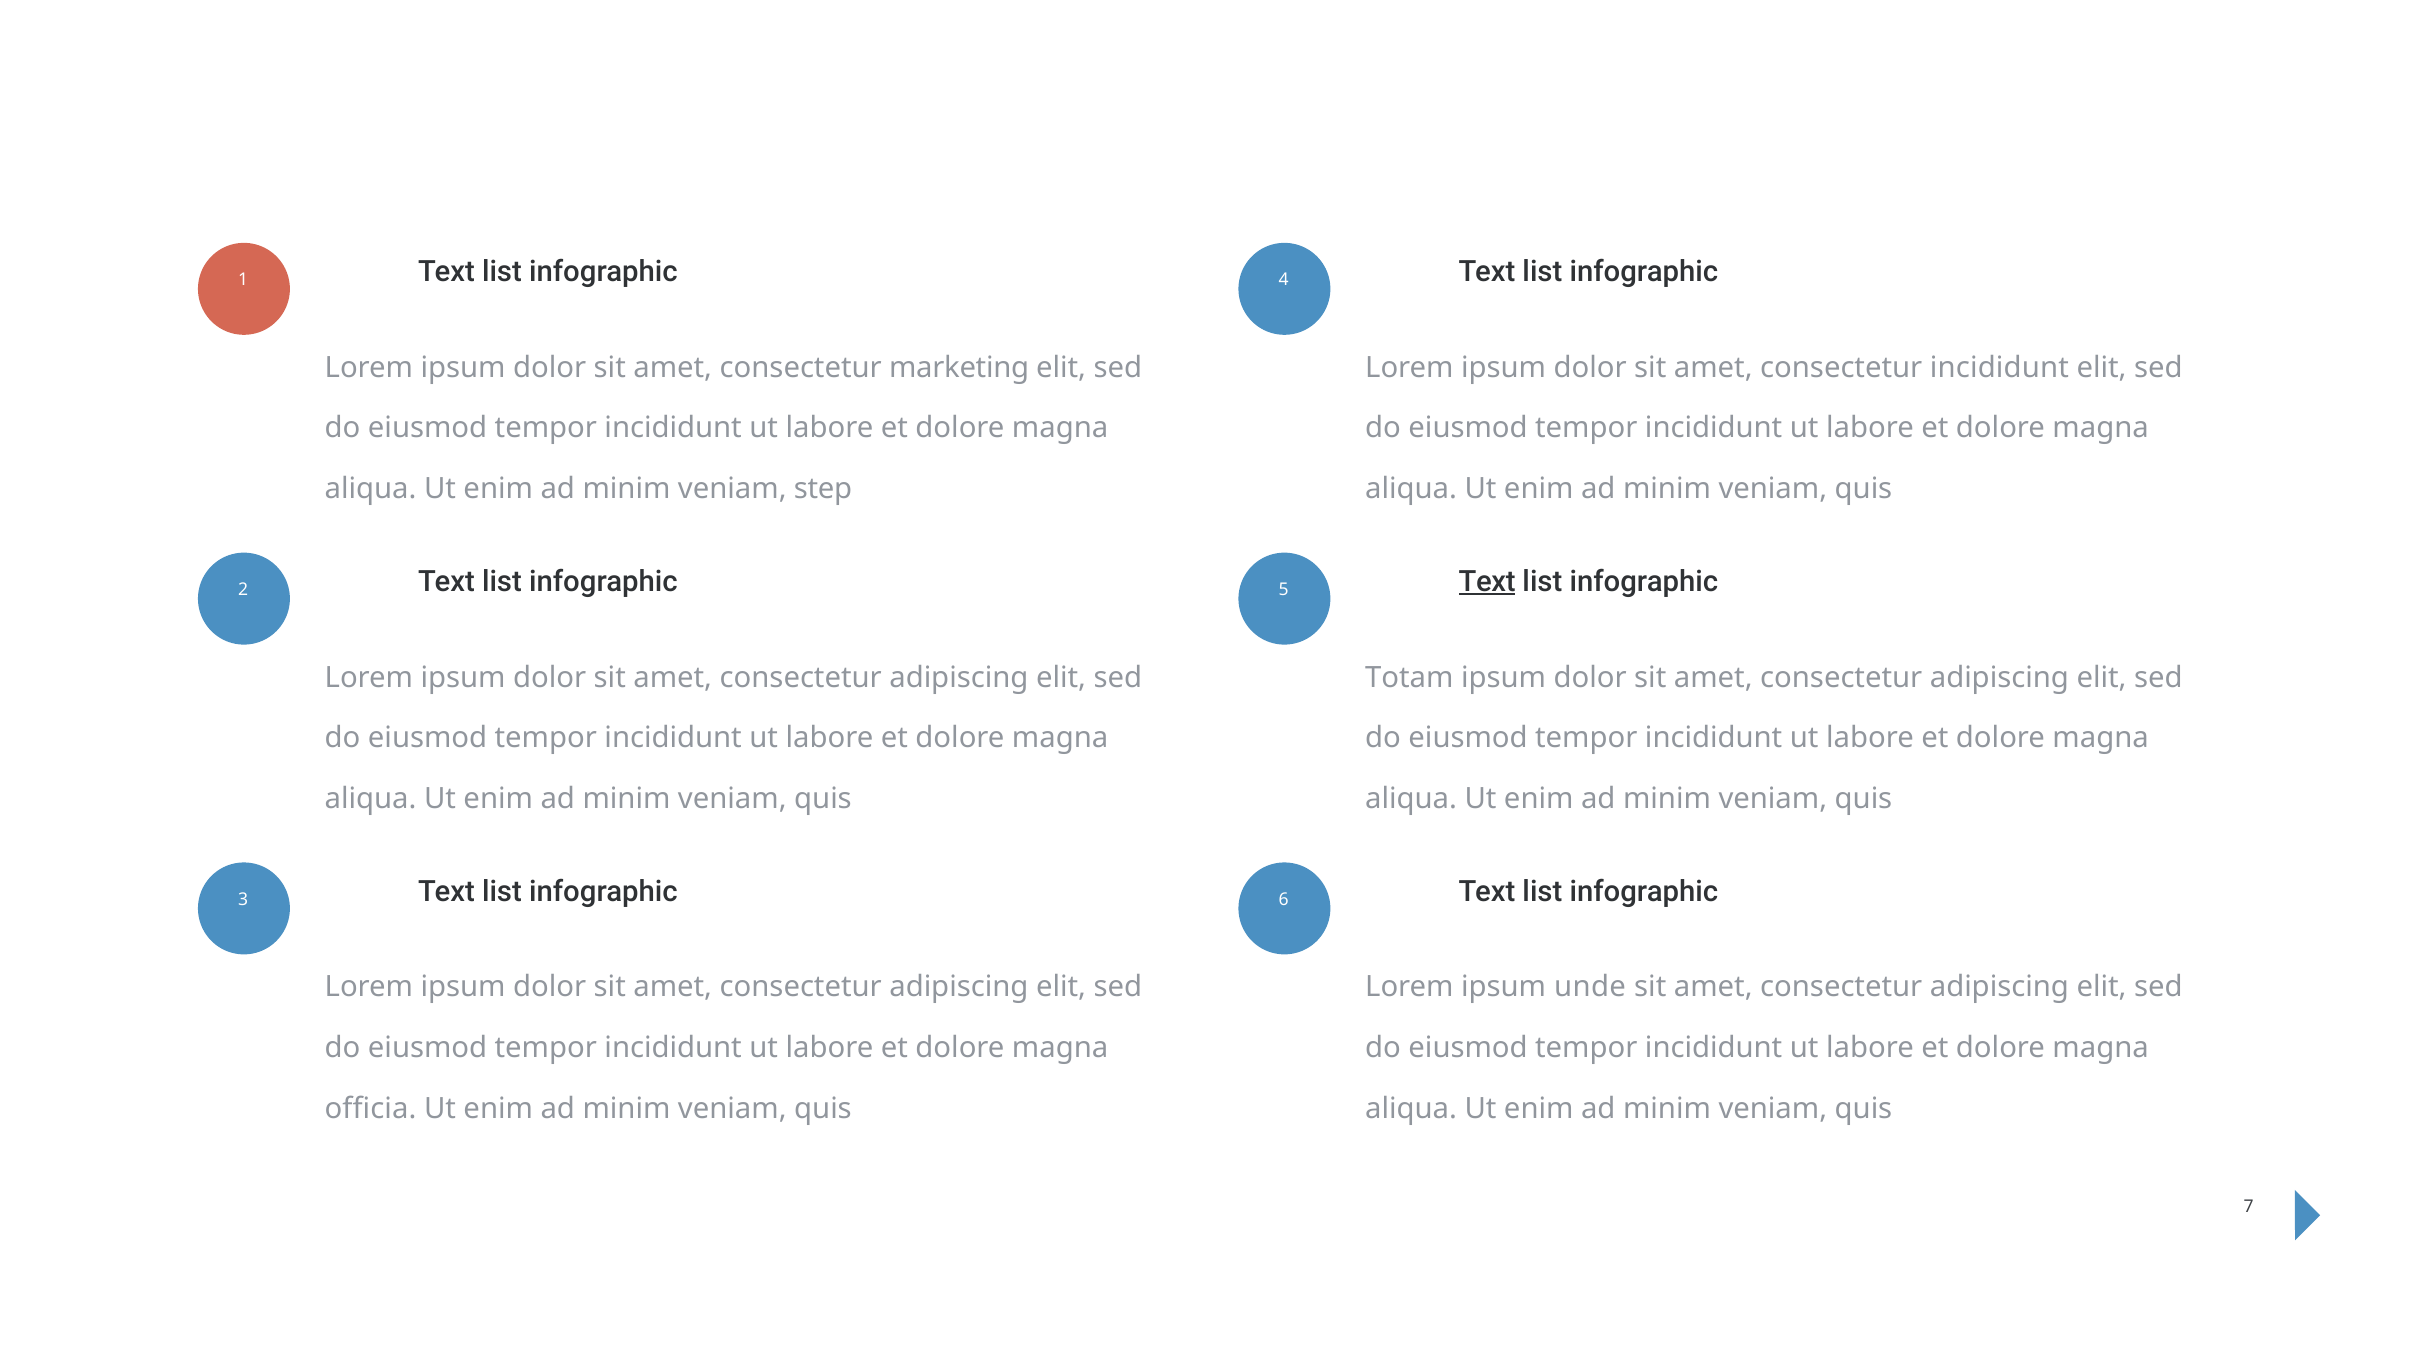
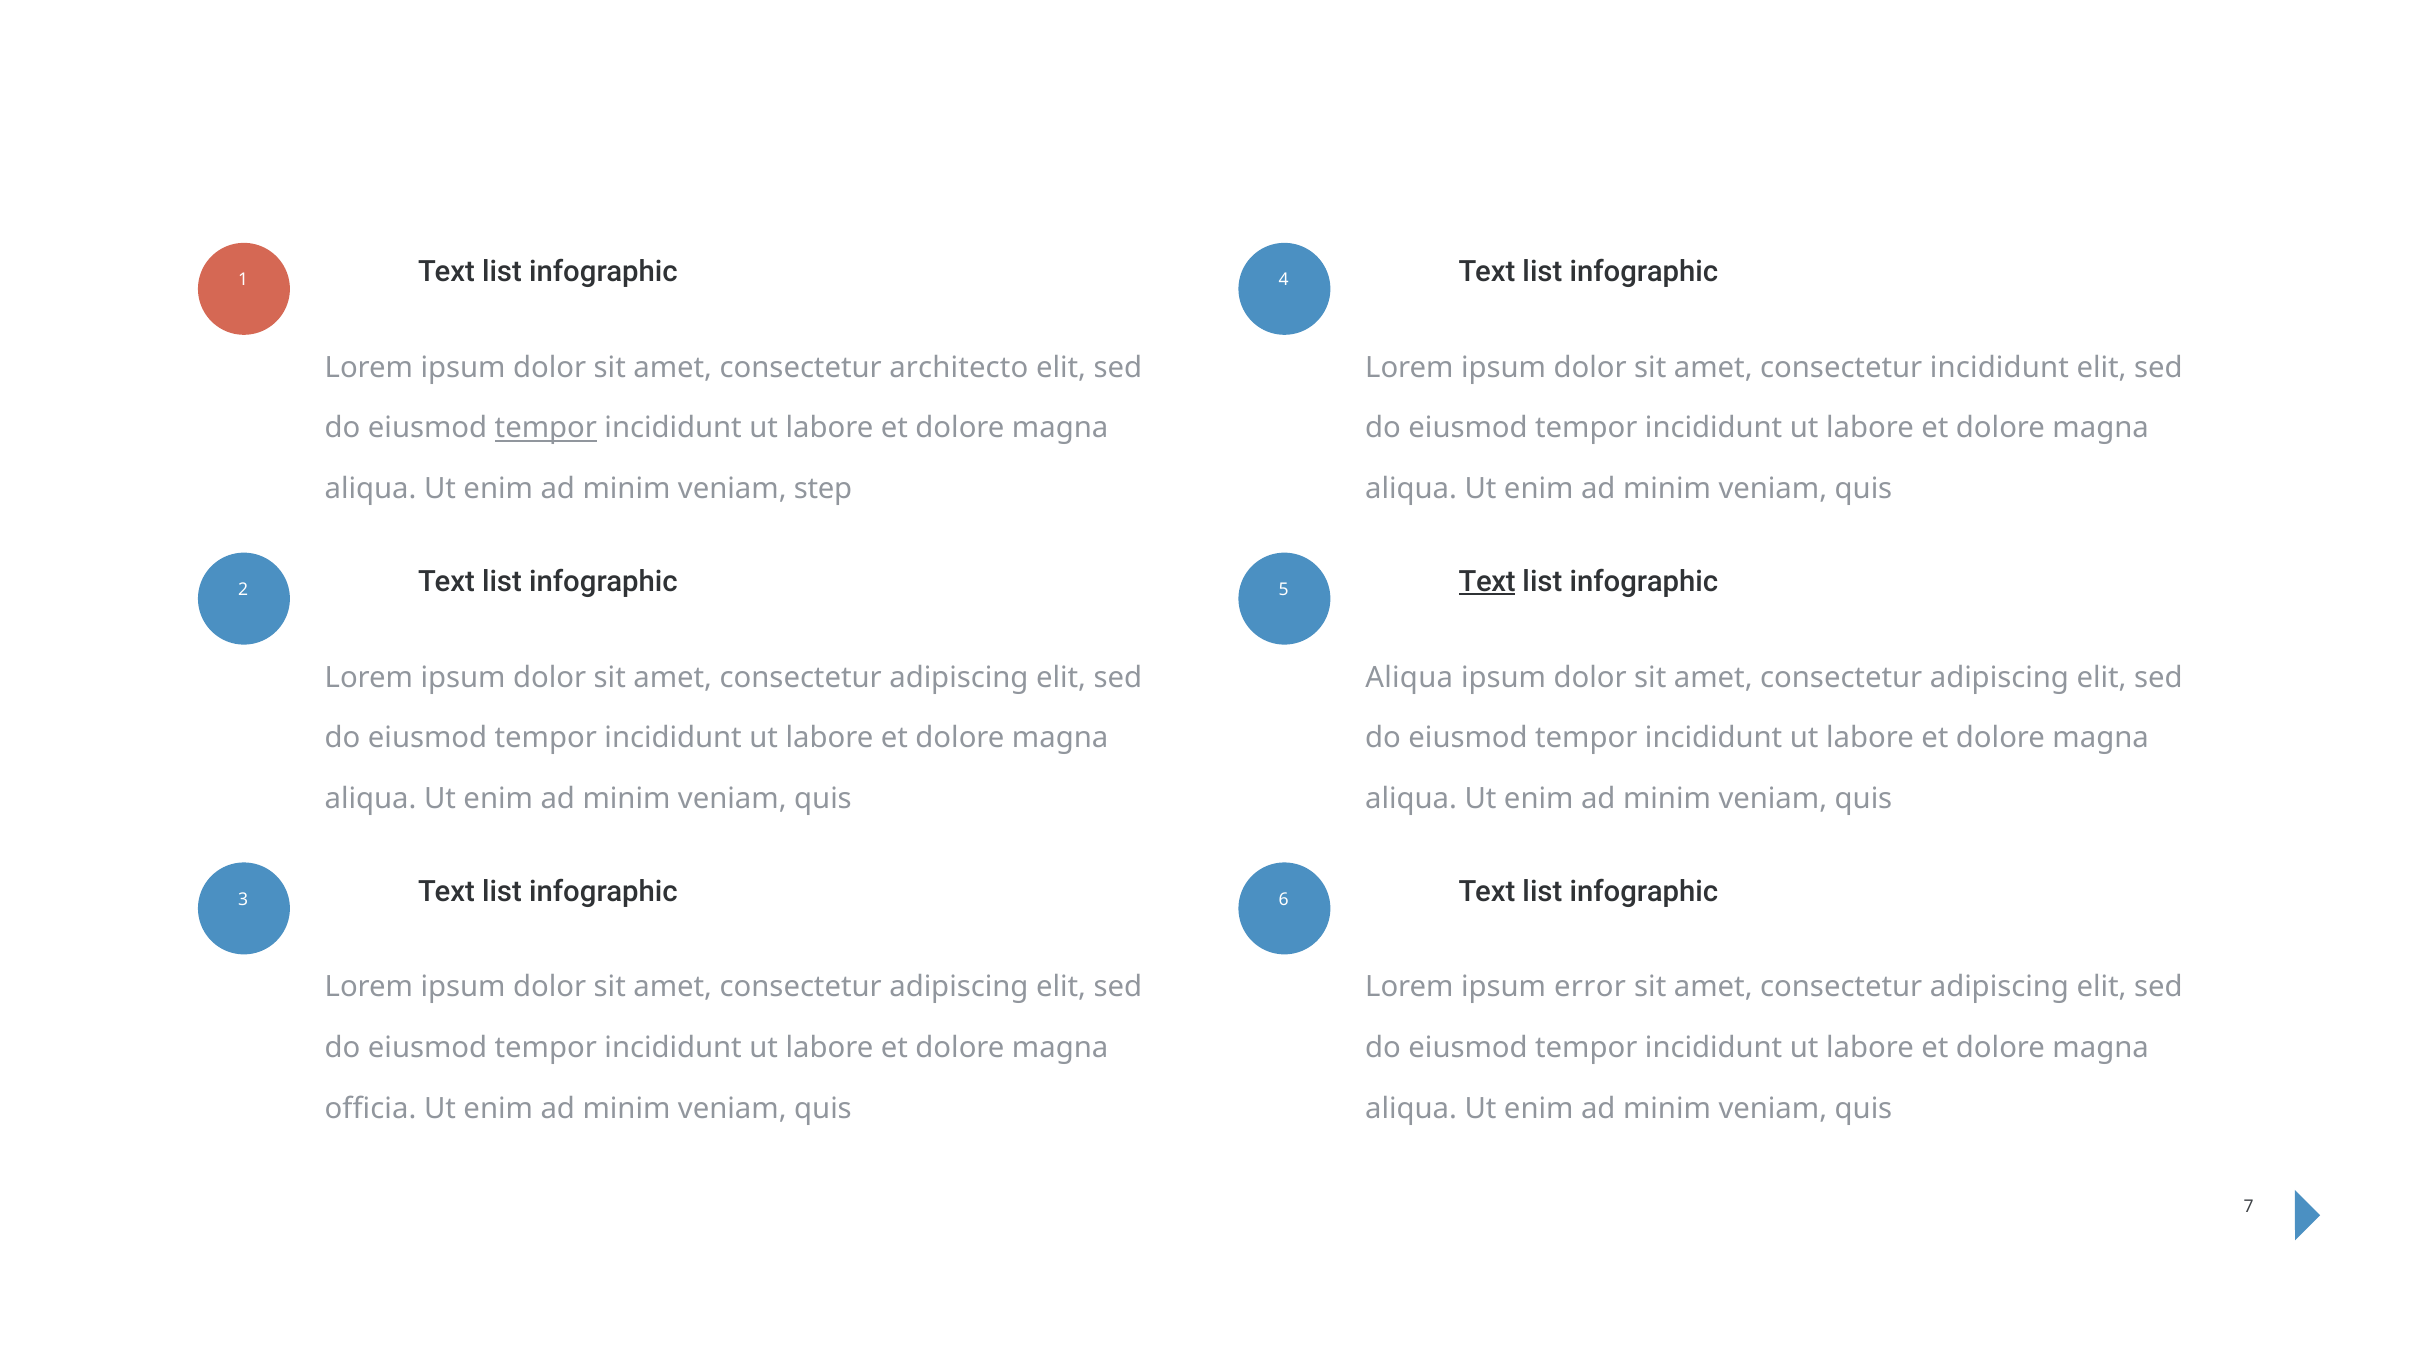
marketing: marketing -> architecto
tempor at (546, 428) underline: none -> present
Totam at (1409, 677): Totam -> Aliqua
unde: unde -> error
